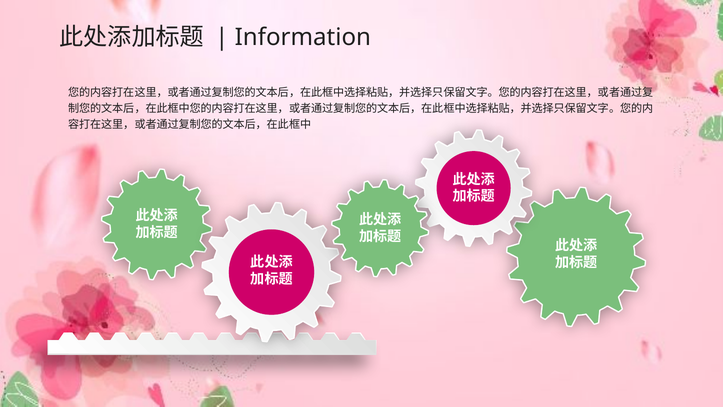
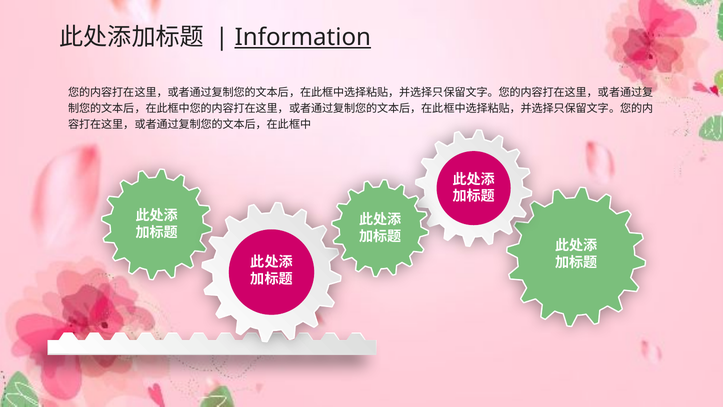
Information underline: none -> present
